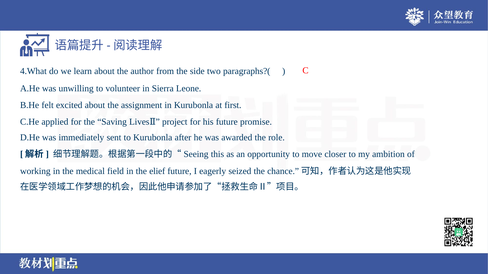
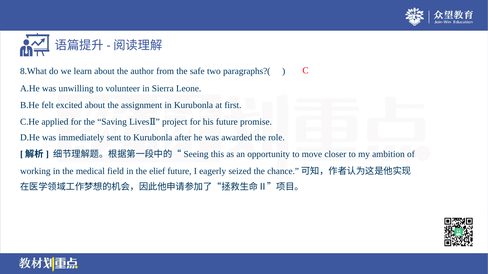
4.What: 4.What -> 8.What
side: side -> safe
